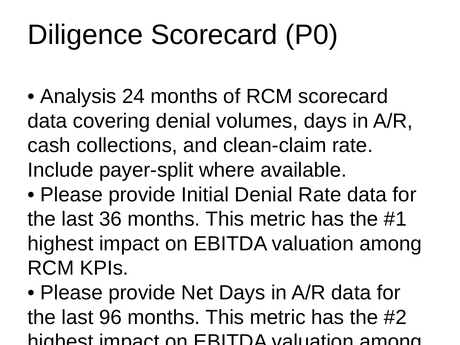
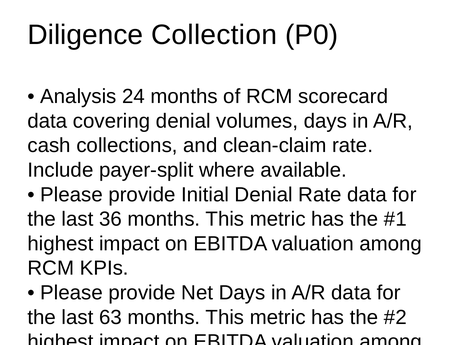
Diligence Scorecard: Scorecard -> Collection
96: 96 -> 63
